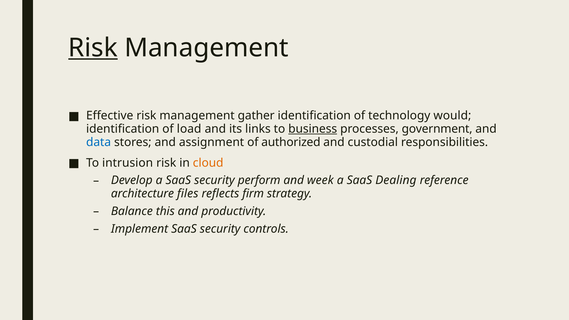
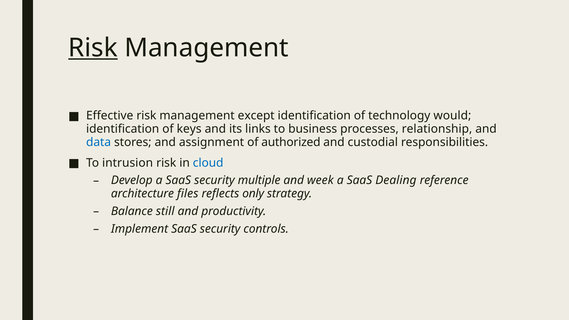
gather: gather -> except
load: load -> keys
business underline: present -> none
government: government -> relationship
cloud colour: orange -> blue
perform: perform -> multiple
firm: firm -> only
this: this -> still
